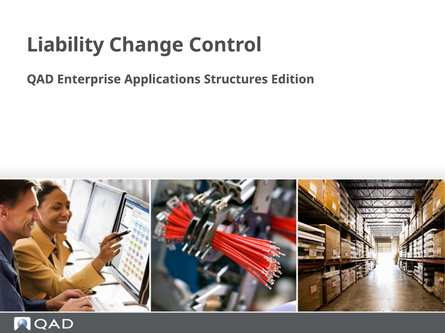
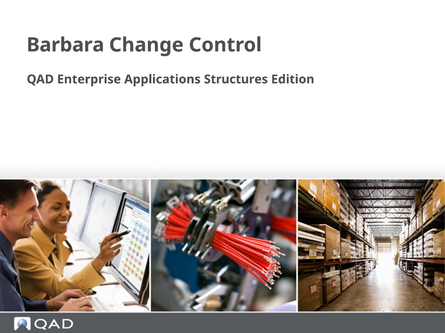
Liability: Liability -> Barbara
